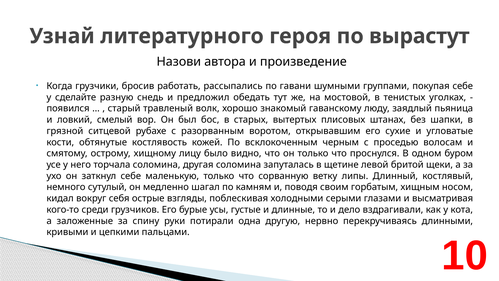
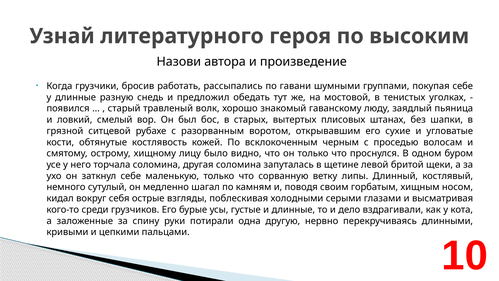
вырастут: вырастут -> высоким
у сделайте: сделайте -> длинные
